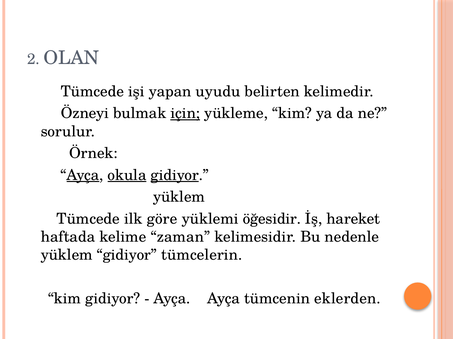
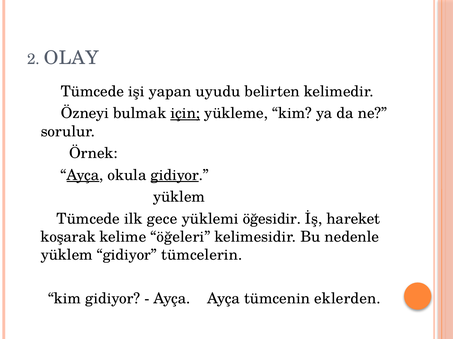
OLAN: OLAN -> OLAY
okula underline: present -> none
göre: göre -> gece
haftada: haftada -> koşarak
zaman: zaman -> öğeleri
